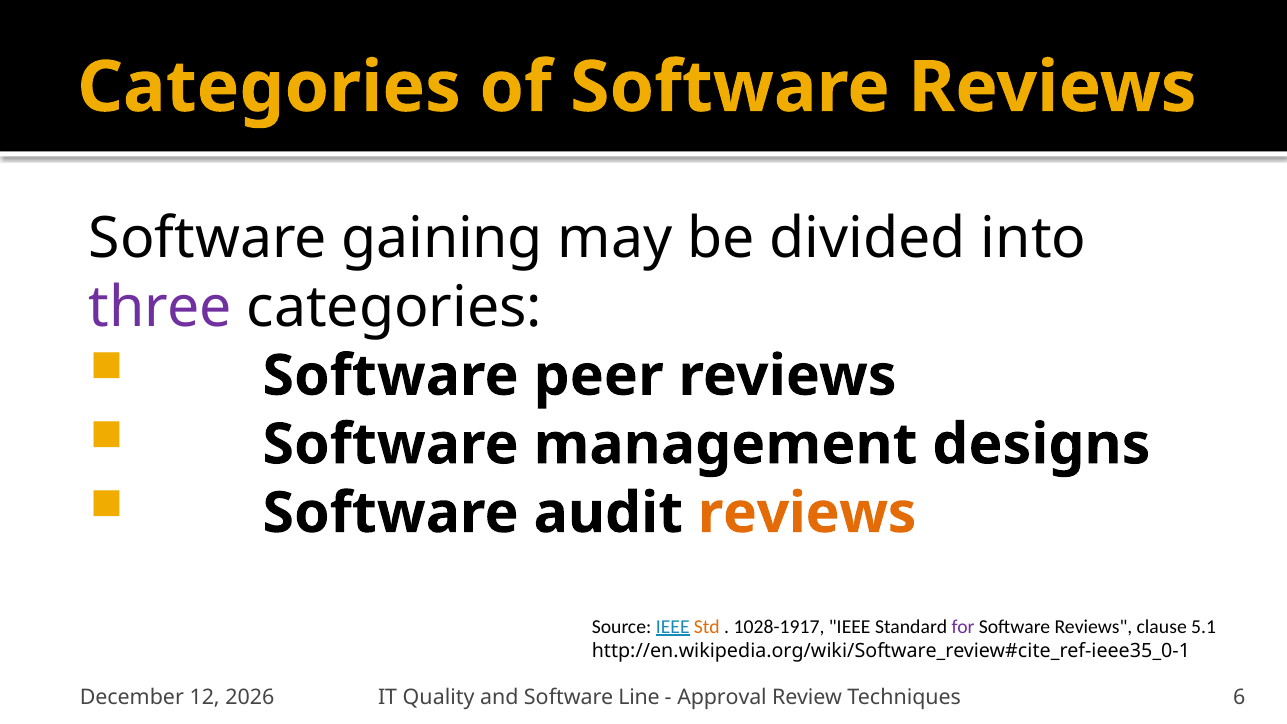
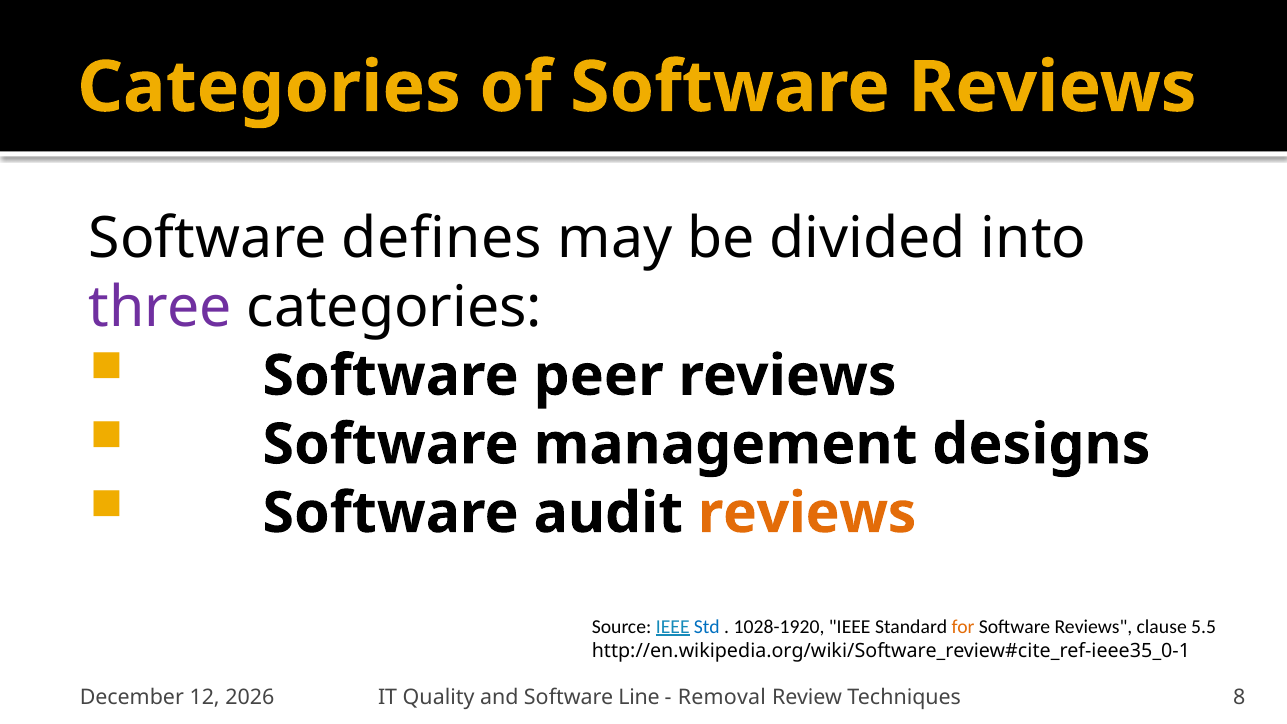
gaining: gaining -> defines
Std colour: orange -> blue
1028-1917: 1028-1917 -> 1028-1920
for colour: purple -> orange
5.1: 5.1 -> 5.5
Approval: Approval -> Removal
6: 6 -> 8
